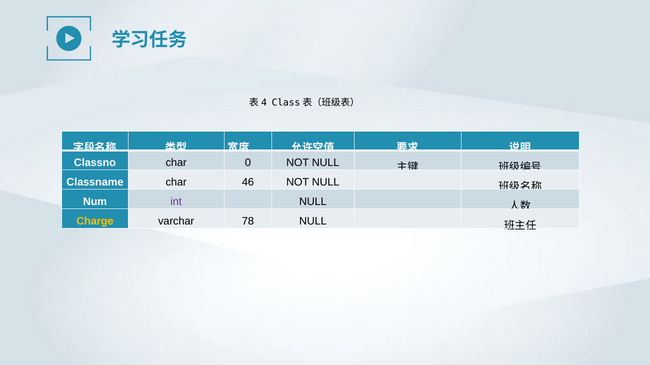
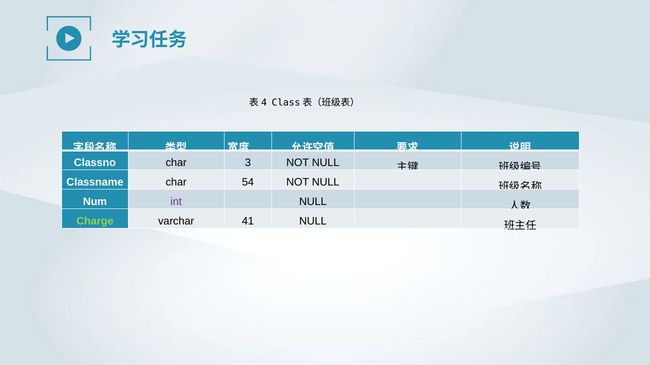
0: 0 -> 3
46: 46 -> 54
Charge colour: yellow -> light green
78: 78 -> 41
